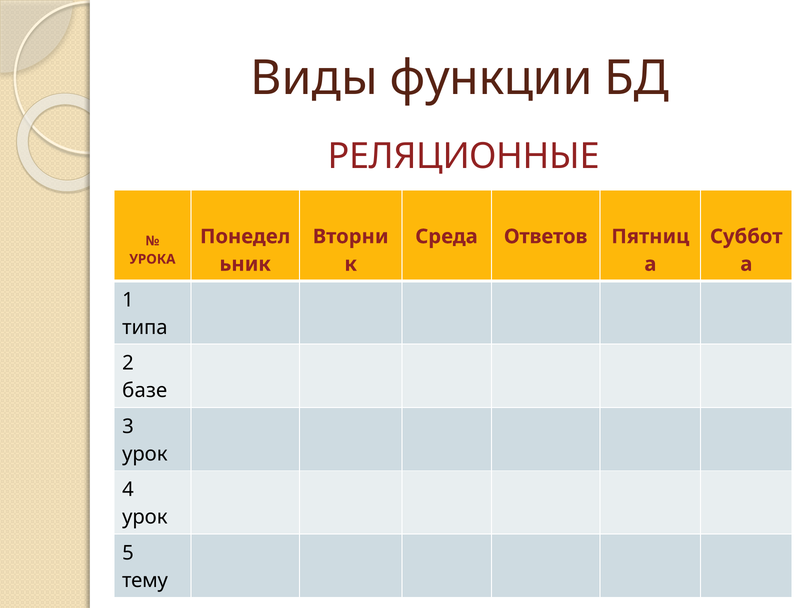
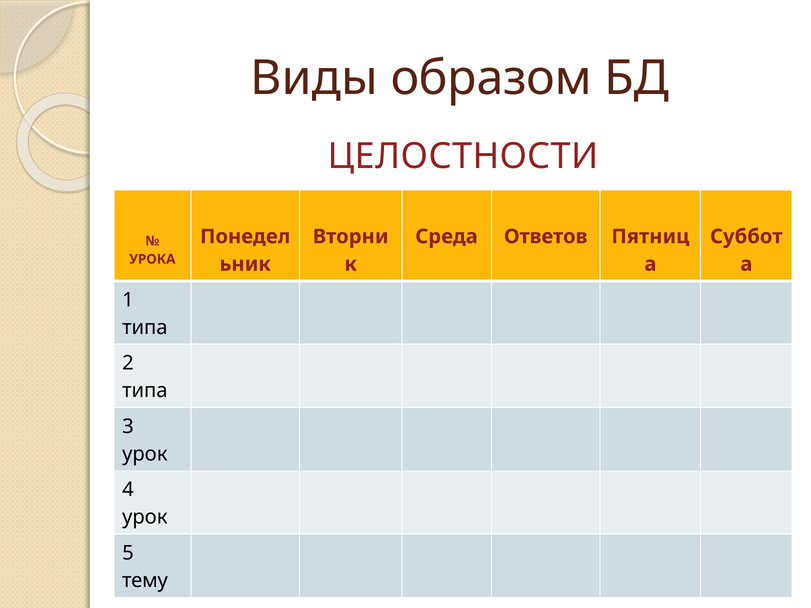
функции: функции -> образом
РЕЛЯЦИОННЫЕ: РЕЛЯЦИОННЫЕ -> ЦЕЛОСТНОСТИ
базе at (145, 391): базе -> типа
